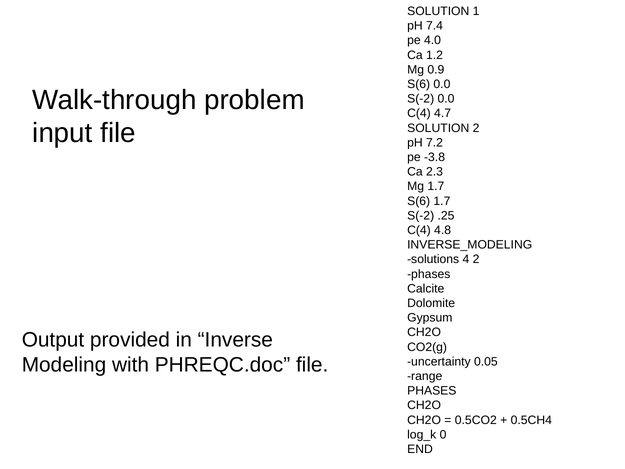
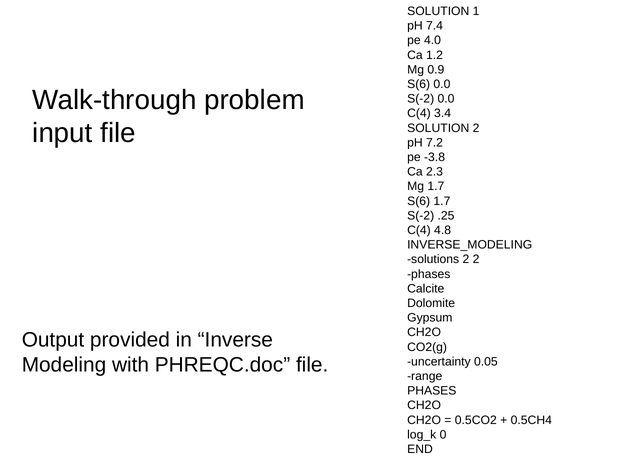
4.7: 4.7 -> 3.4
solutions 4: 4 -> 2
